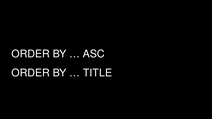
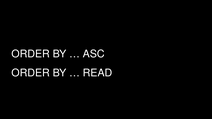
TITLE: TITLE -> READ
